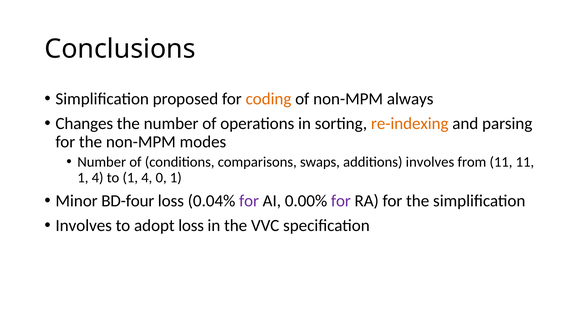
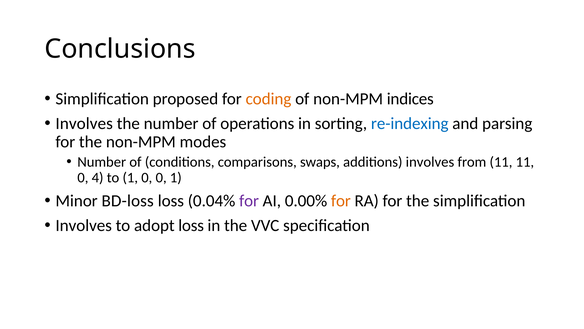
always: always -> indices
Changes at (84, 123): Changes -> Involves
re-indexing colour: orange -> blue
1 at (83, 178): 1 -> 0
to 1 4: 4 -> 0
BD-four: BD-four -> BD-loss
for at (341, 201) colour: purple -> orange
